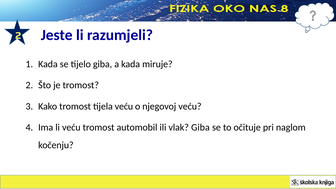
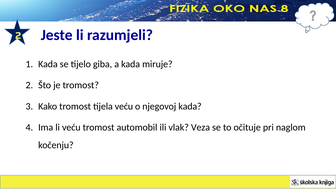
njegovoj veću: veću -> kada
vlak Giba: Giba -> Veza
